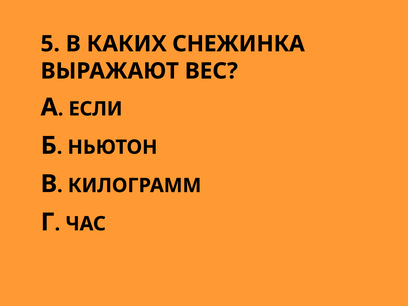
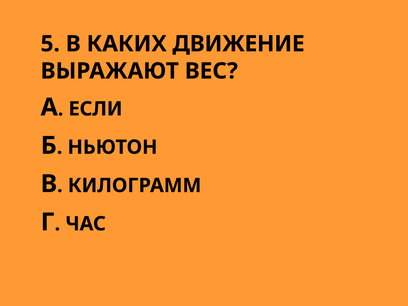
СНЕЖИНКА: СНЕЖИНКА -> ДВИЖЕНИЕ
